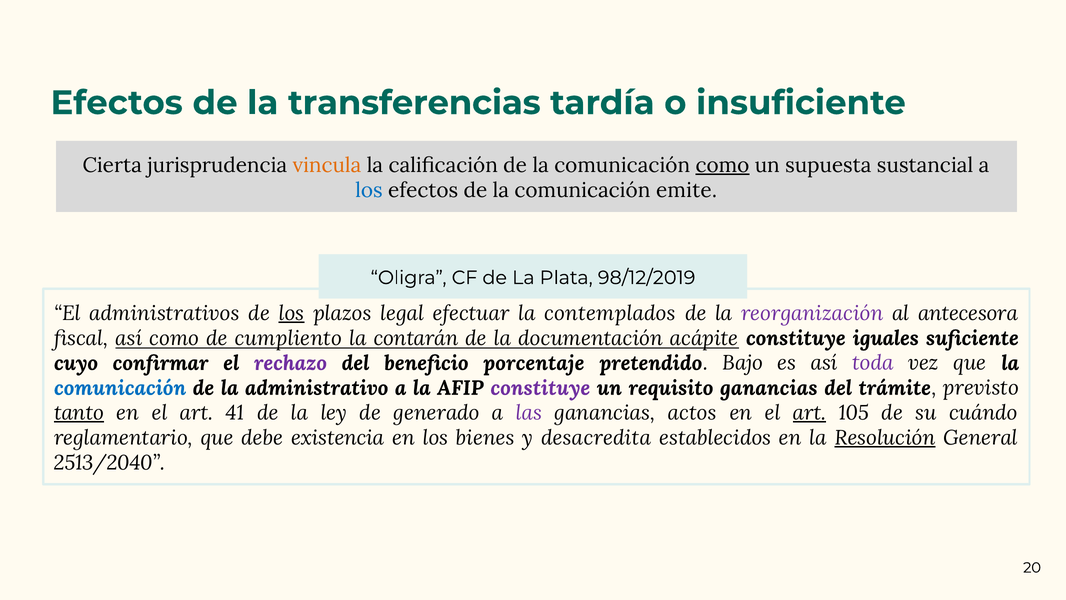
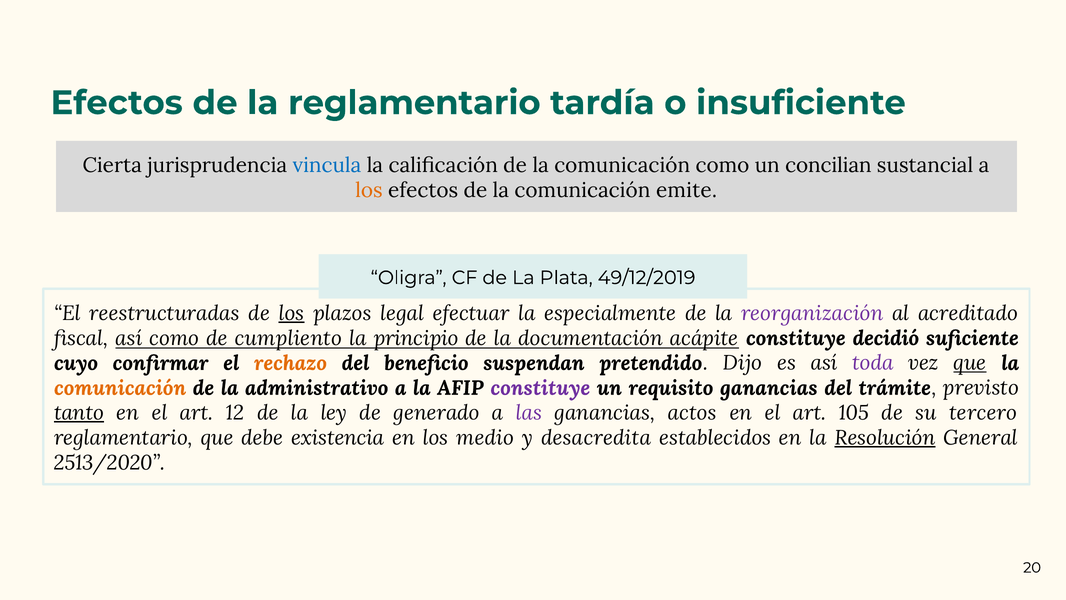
la transferencias: transferencias -> reglamentario
vincula colour: orange -> blue
como at (722, 165) underline: present -> none
supuesta: supuesta -> concilian
los at (369, 190) colour: blue -> orange
98/12/2019: 98/12/2019 -> 49/12/2019
administrativos: administrativos -> reestructuradas
contemplados: contemplados -> especialmente
antecesora: antecesora -> acreditado
contarán: contarán -> principio
iguales: iguales -> decidió
rechazo colour: purple -> orange
porcentaje: porcentaje -> suspendan
Bajo: Bajo -> Dijo
que at (970, 363) underline: none -> present
comunicación at (120, 388) colour: blue -> orange
41: 41 -> 12
art at (809, 413) underline: present -> none
cuándo: cuándo -> tercero
bienes: bienes -> medio
2513/2040: 2513/2040 -> 2513/2020
